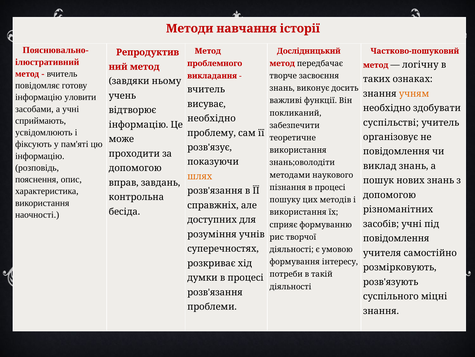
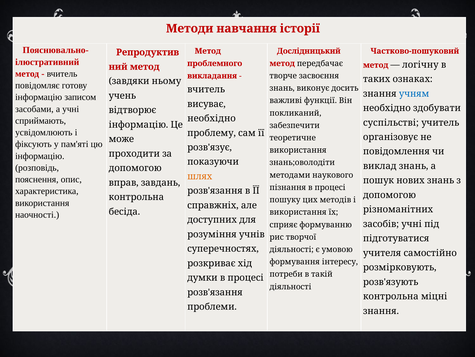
учням colour: orange -> blue
уловити: уловити -> записом
повідомлення at (396, 238): повідомлення -> підготуватися
суспільного at (391, 296): суспільного -> контрольна
